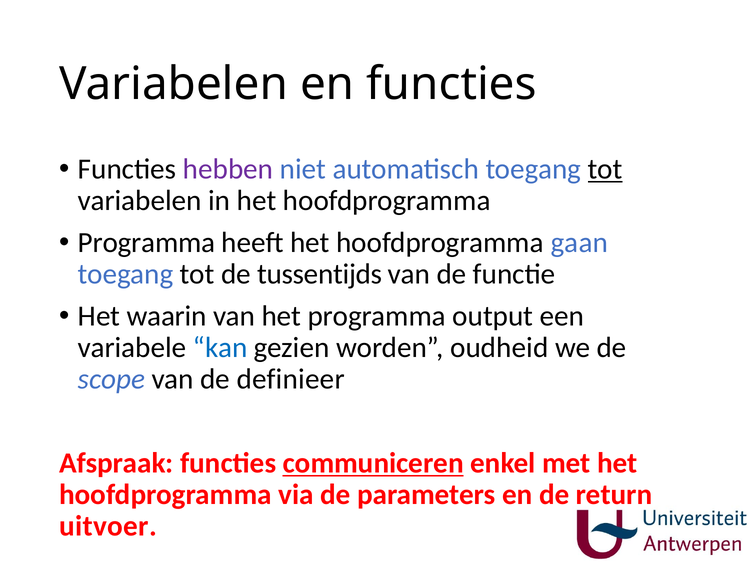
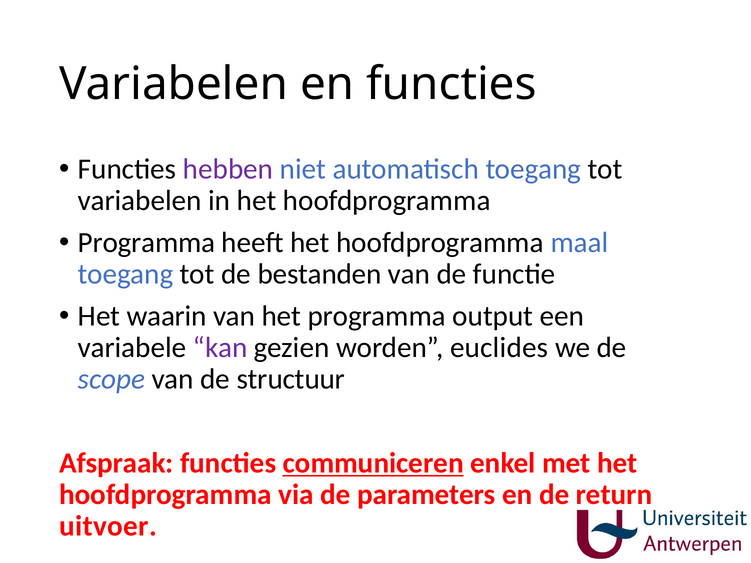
tot at (605, 169) underline: present -> none
gaan: gaan -> maal
tussentijds: tussentijds -> bestanden
kan colour: blue -> purple
oudheid: oudheid -> euclides
definieer: definieer -> structuur
